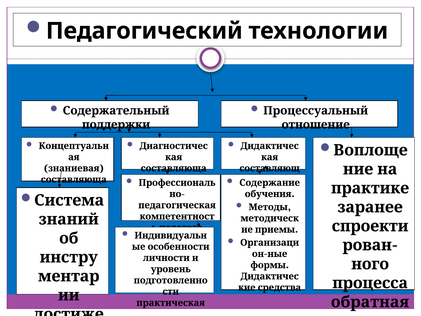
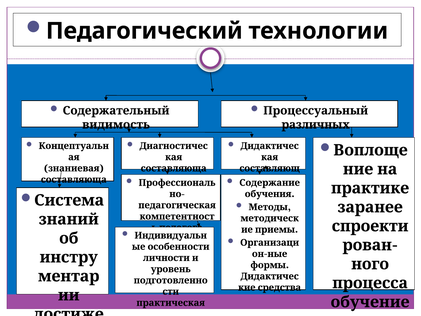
поддержки: поддержки -> видимость
отношение: отношение -> различных
обратная: обратная -> обучение
